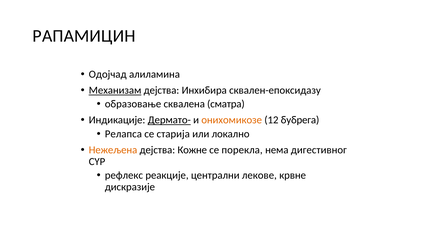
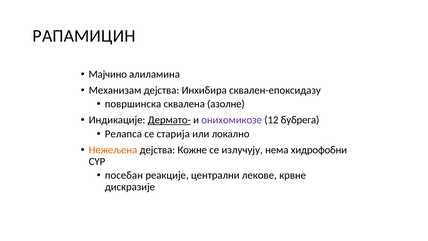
Одојчад: Одојчад -> Мајчино
Механизам underline: present -> none
образовање: образовање -> површинска
сматра: сматра -> азолне
онихомикозе colour: orange -> purple
порекла: порекла -> излучују
дигестивног: дигестивног -> хидрофобни
рефлекс: рефлекс -> посебан
